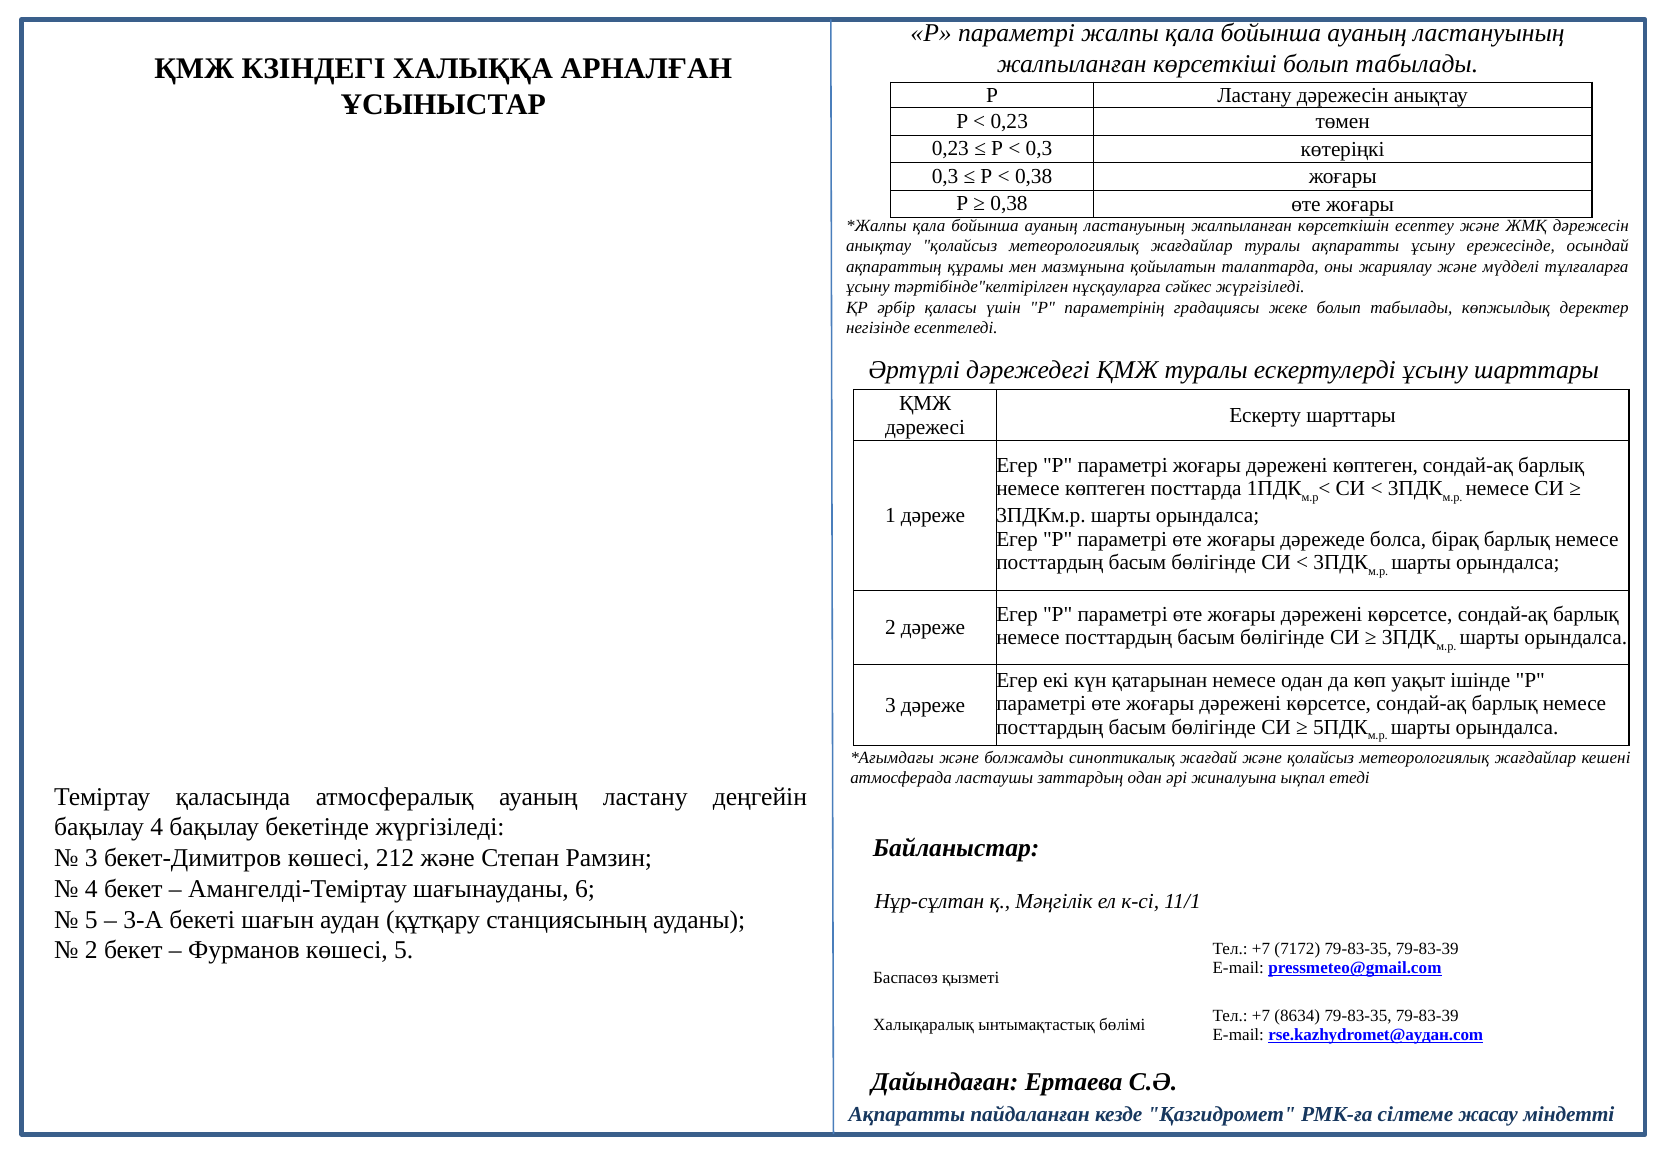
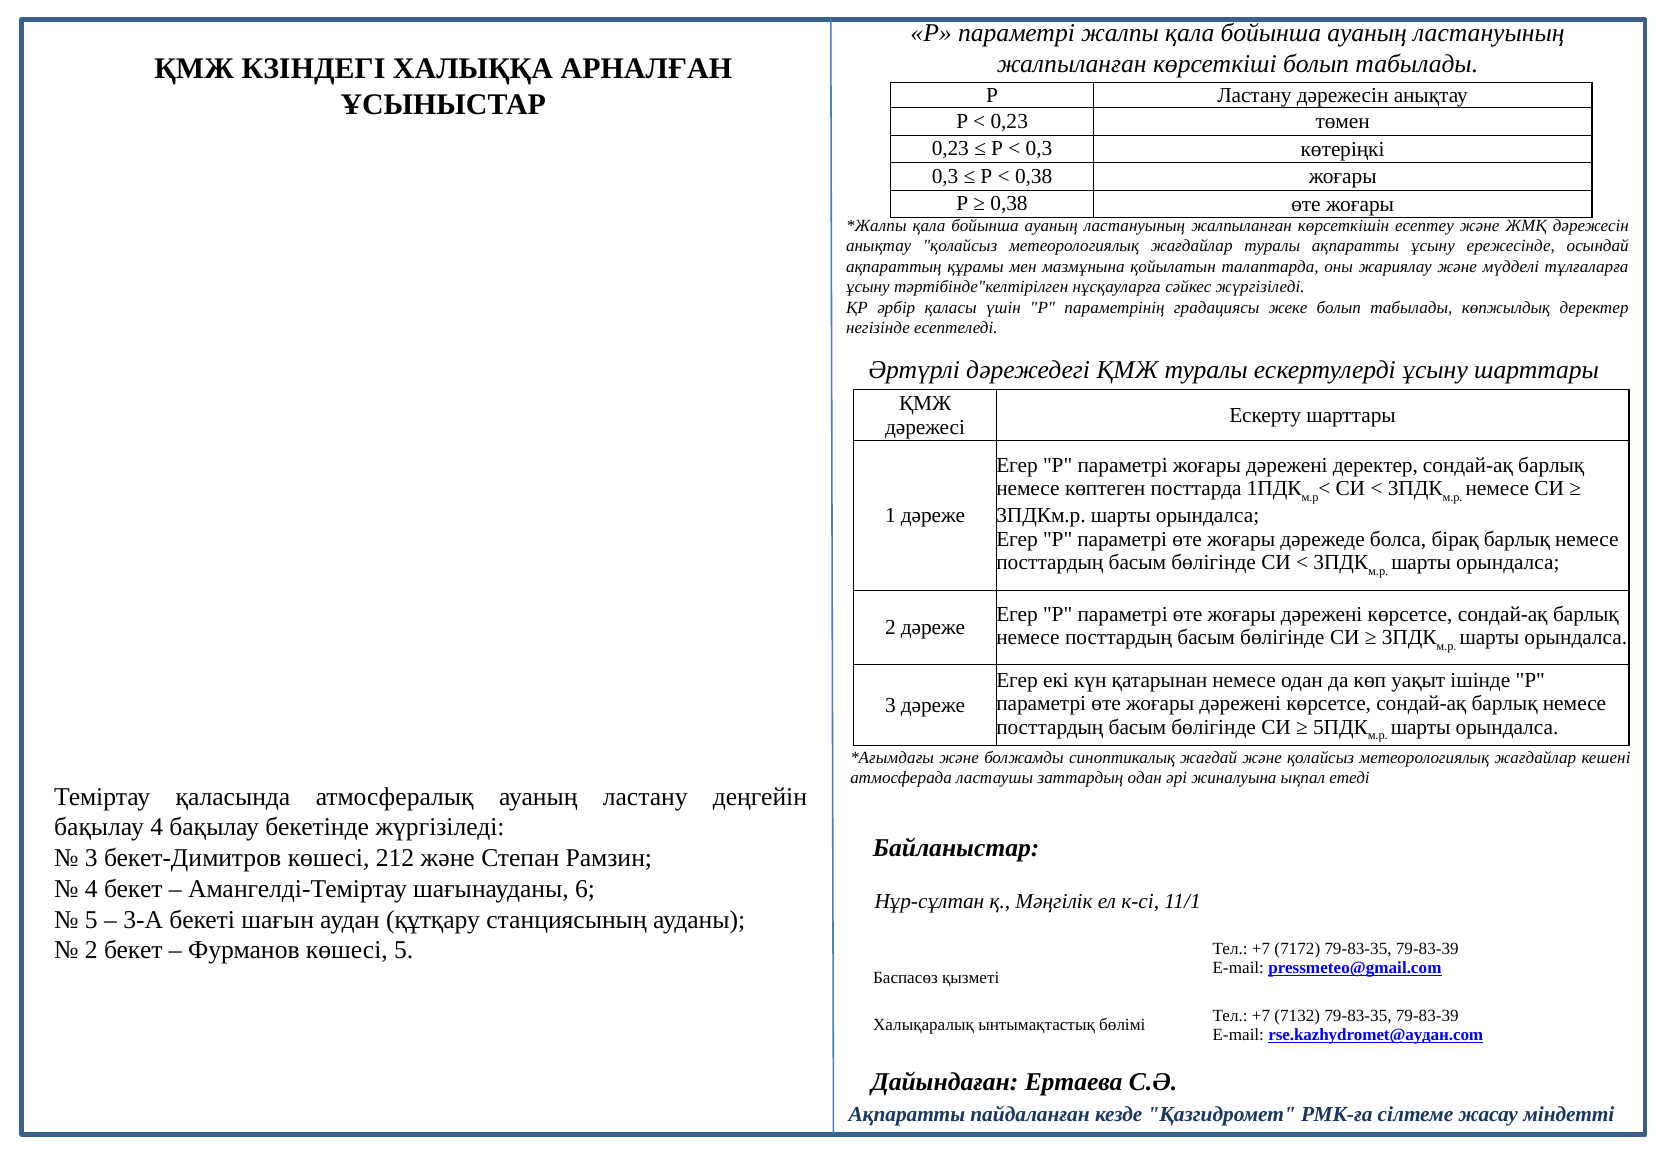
дәрежені көптеген: көптеген -> деректер
8634: 8634 -> 7132
